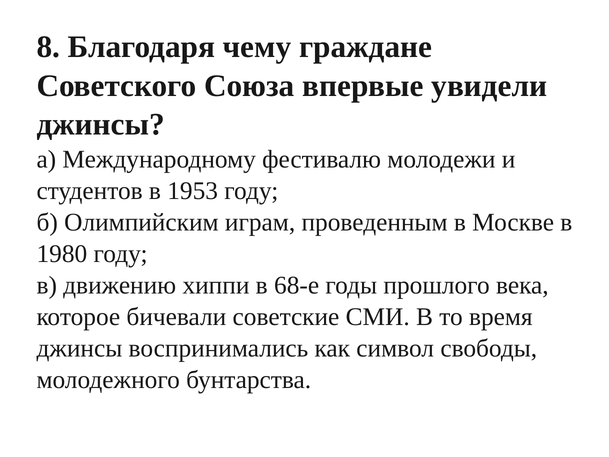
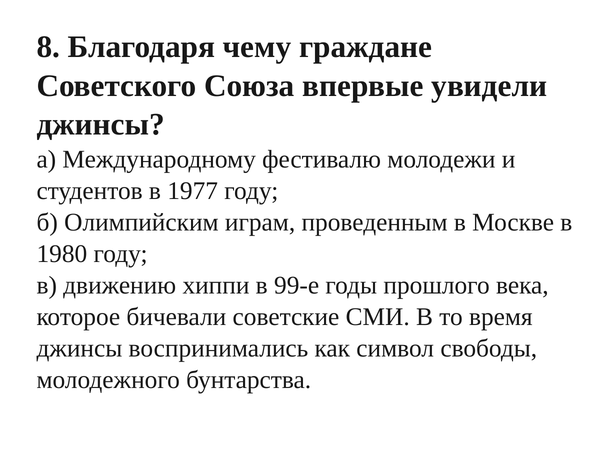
1953: 1953 -> 1977
68-е: 68-е -> 99-е
